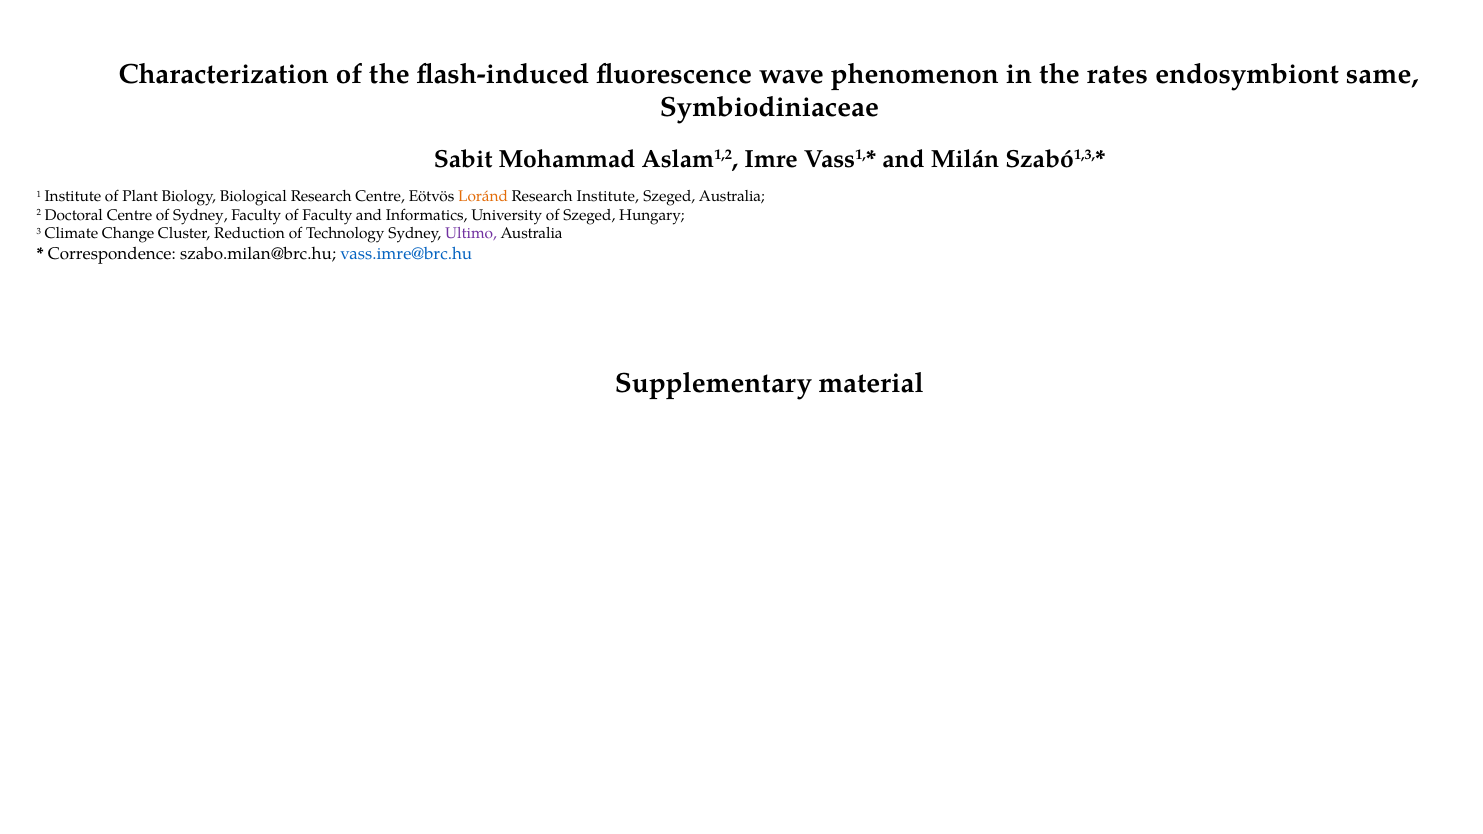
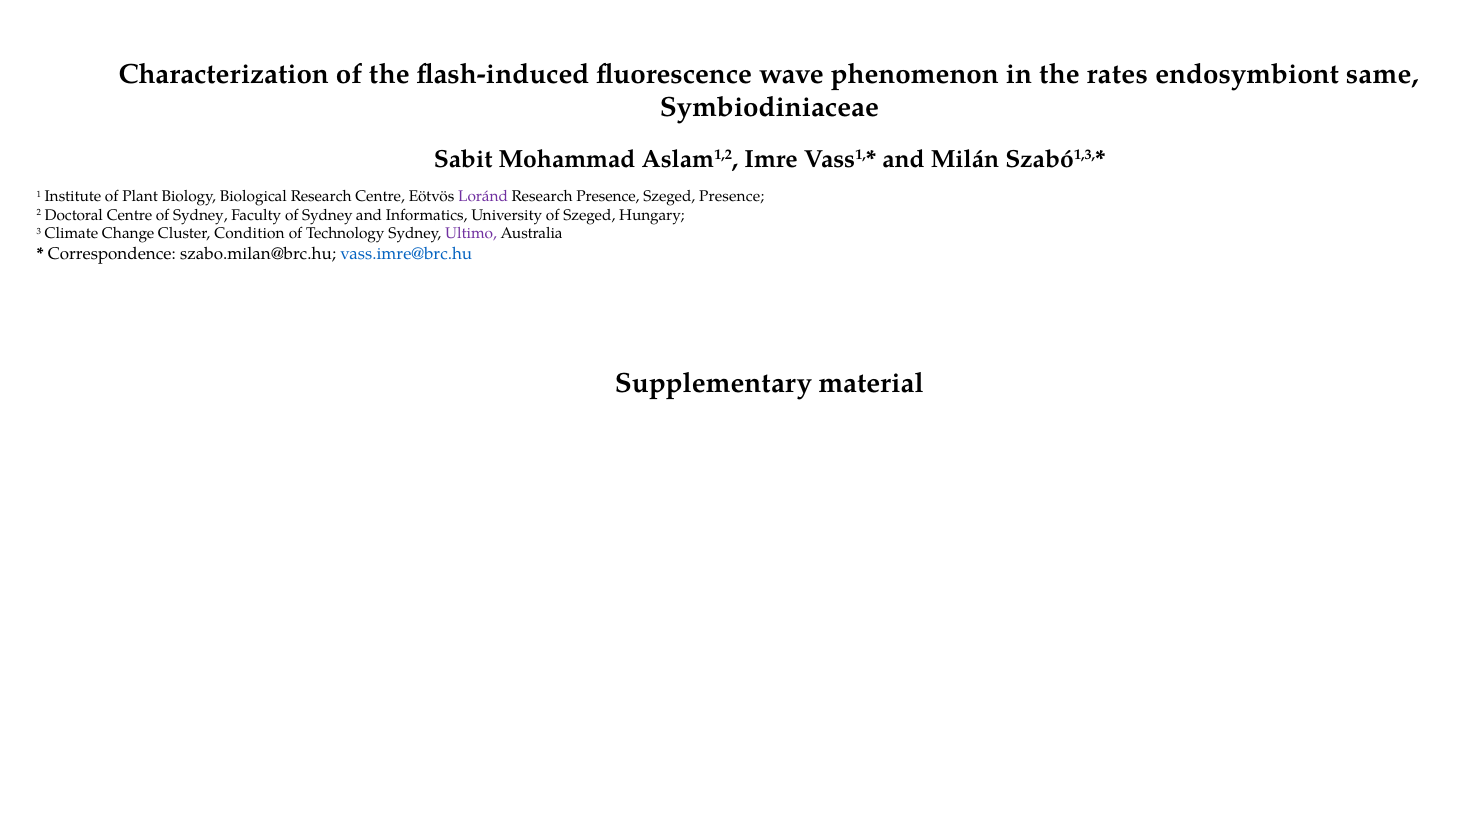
Loránd colour: orange -> purple
Research Institute: Institute -> Presence
Szeged Australia: Australia -> Presence
Faculty of Faculty: Faculty -> Sydney
Reduction: Reduction -> Condition
